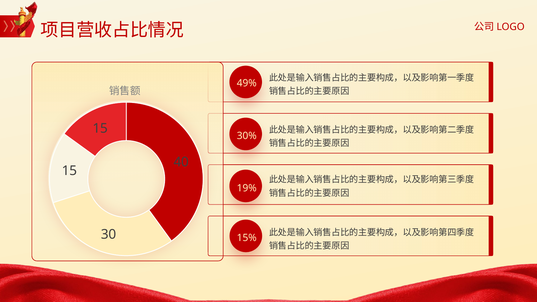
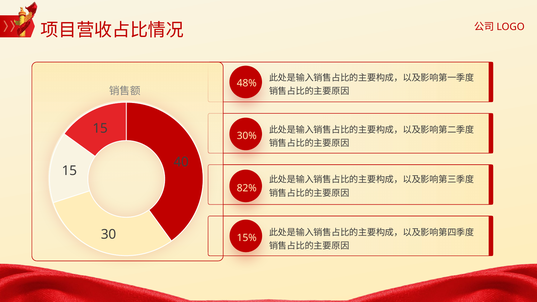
49%: 49% -> 48%
19%: 19% -> 82%
